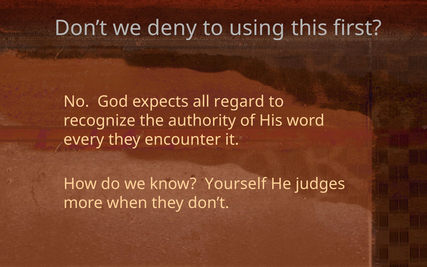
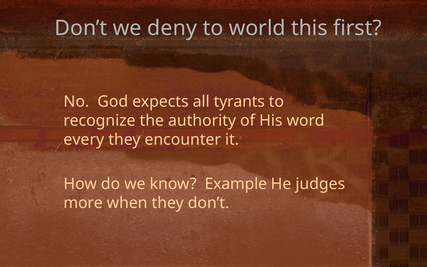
using: using -> world
regard: regard -> tyrants
Yourself: Yourself -> Example
